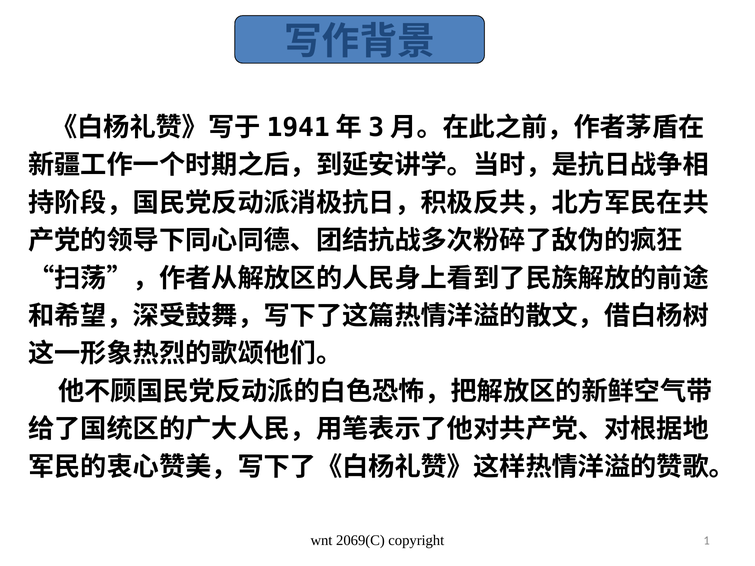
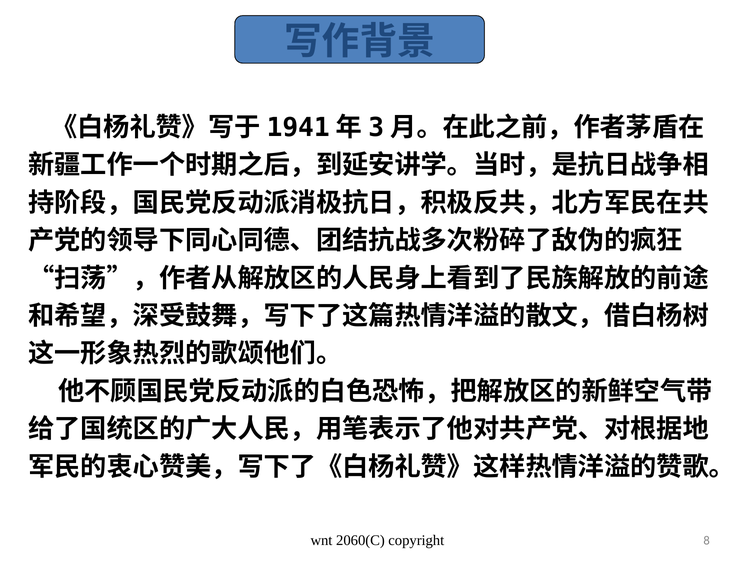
2069(C: 2069(C -> 2060(C
1: 1 -> 8
